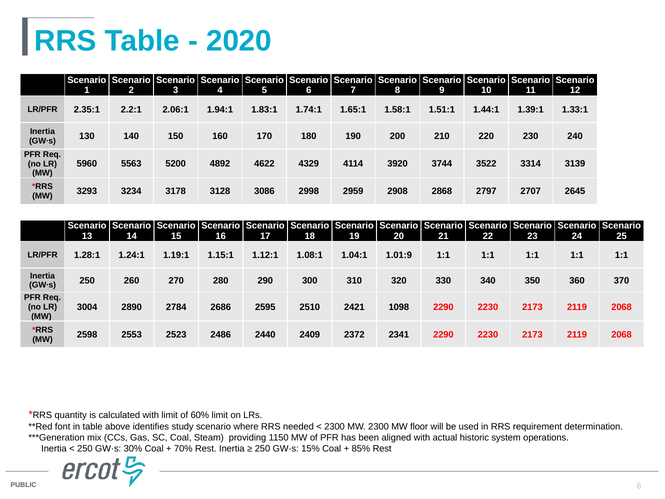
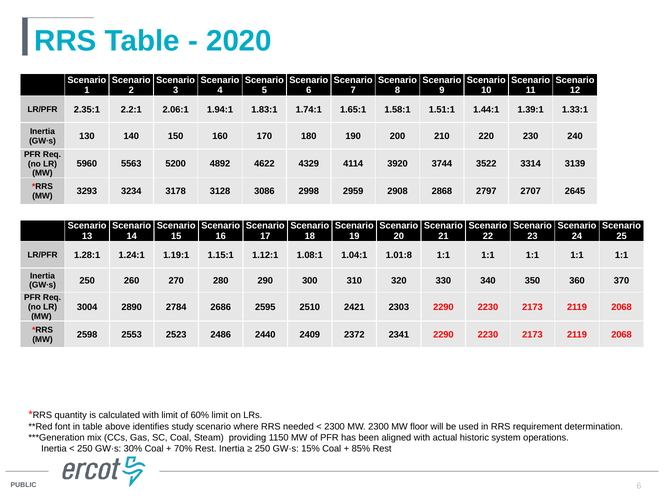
1.01:9: 1.01:9 -> 1.01:8
1098: 1098 -> 2303
